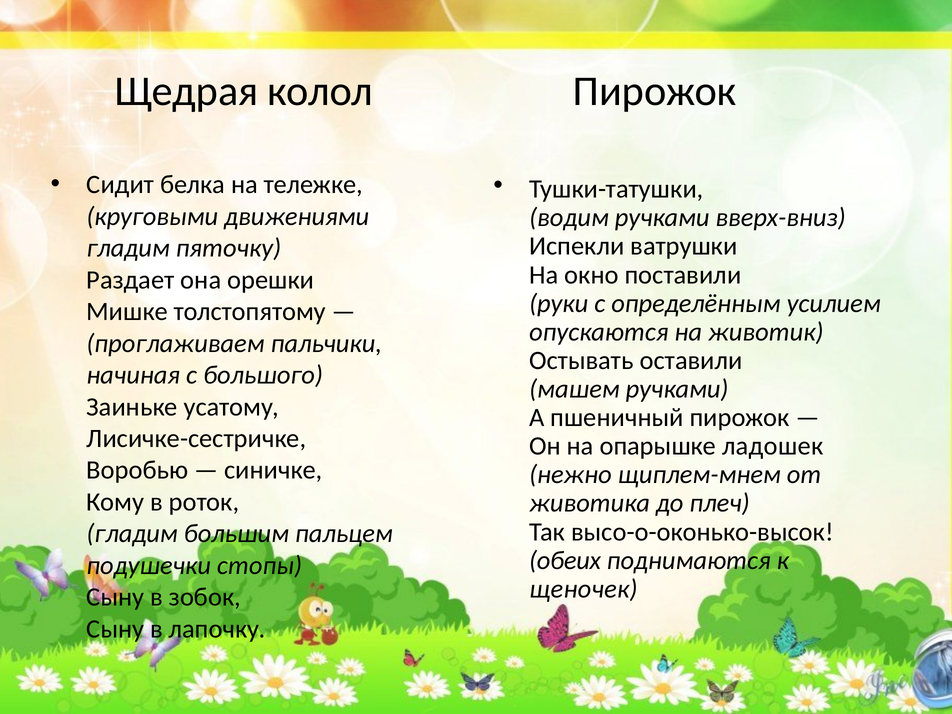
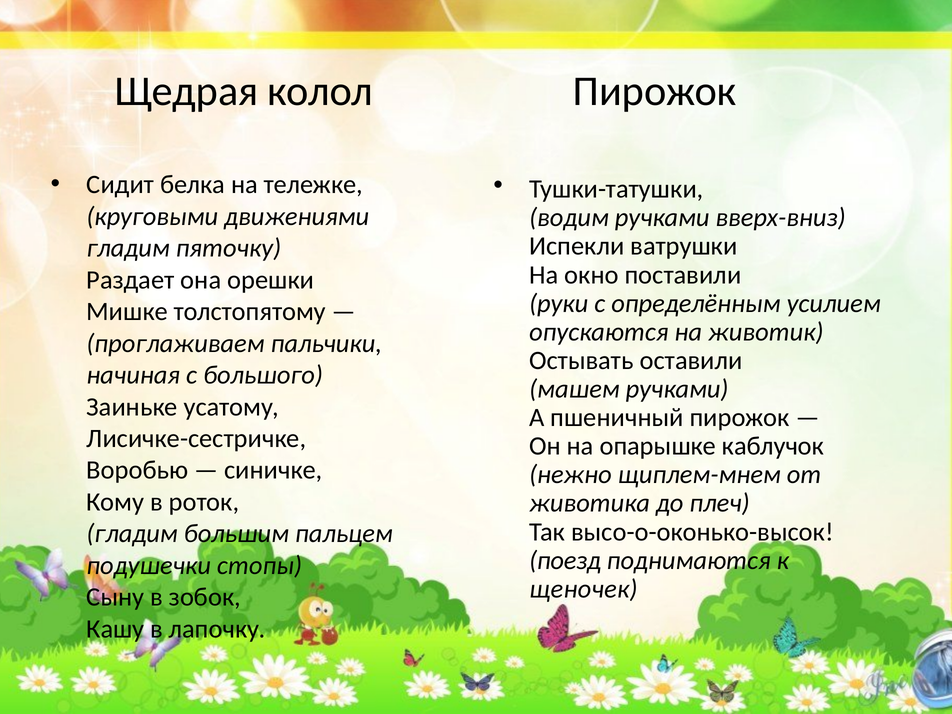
ладошек: ладошек -> каблучок
обеих: обеих -> поезд
Сыну at (115, 629): Сыну -> Кашу
